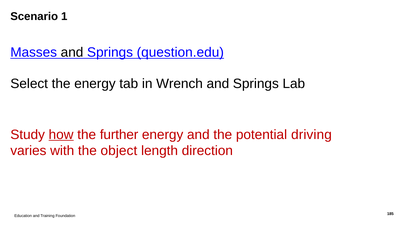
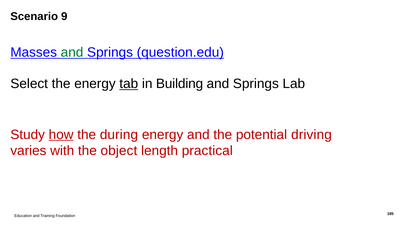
1: 1 -> 9
and at (72, 52) colour: black -> green
tab underline: none -> present
Wrench: Wrench -> Building
further: further -> during
direction: direction -> practical
